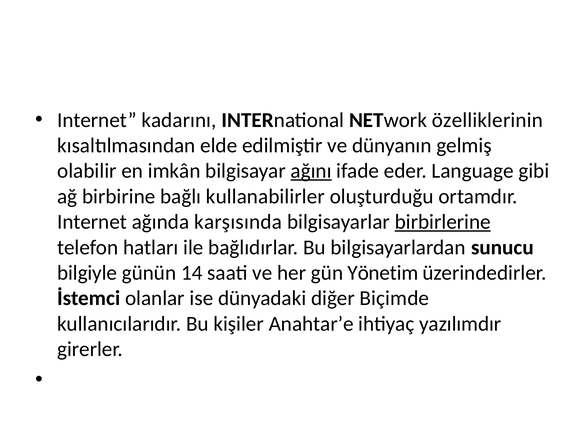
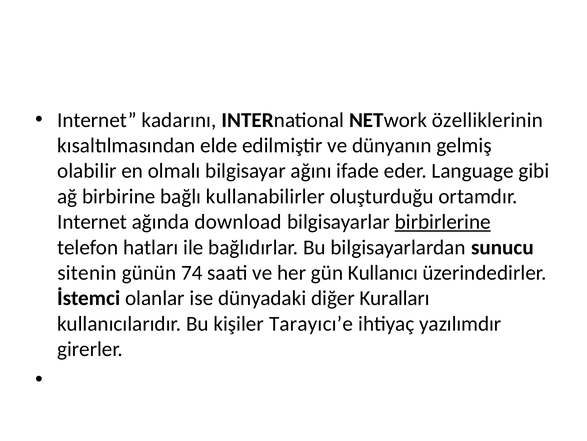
imkân: imkân -> olmalı
ağını underline: present -> none
karşısında: karşısında -> download
bilgiyle: bilgiyle -> sitenin
14: 14 -> 74
Yönetim: Yönetim -> Kullanıcı
Biçimde: Biçimde -> Kuralları
Anahtar’e: Anahtar’e -> Tarayıcı’e
